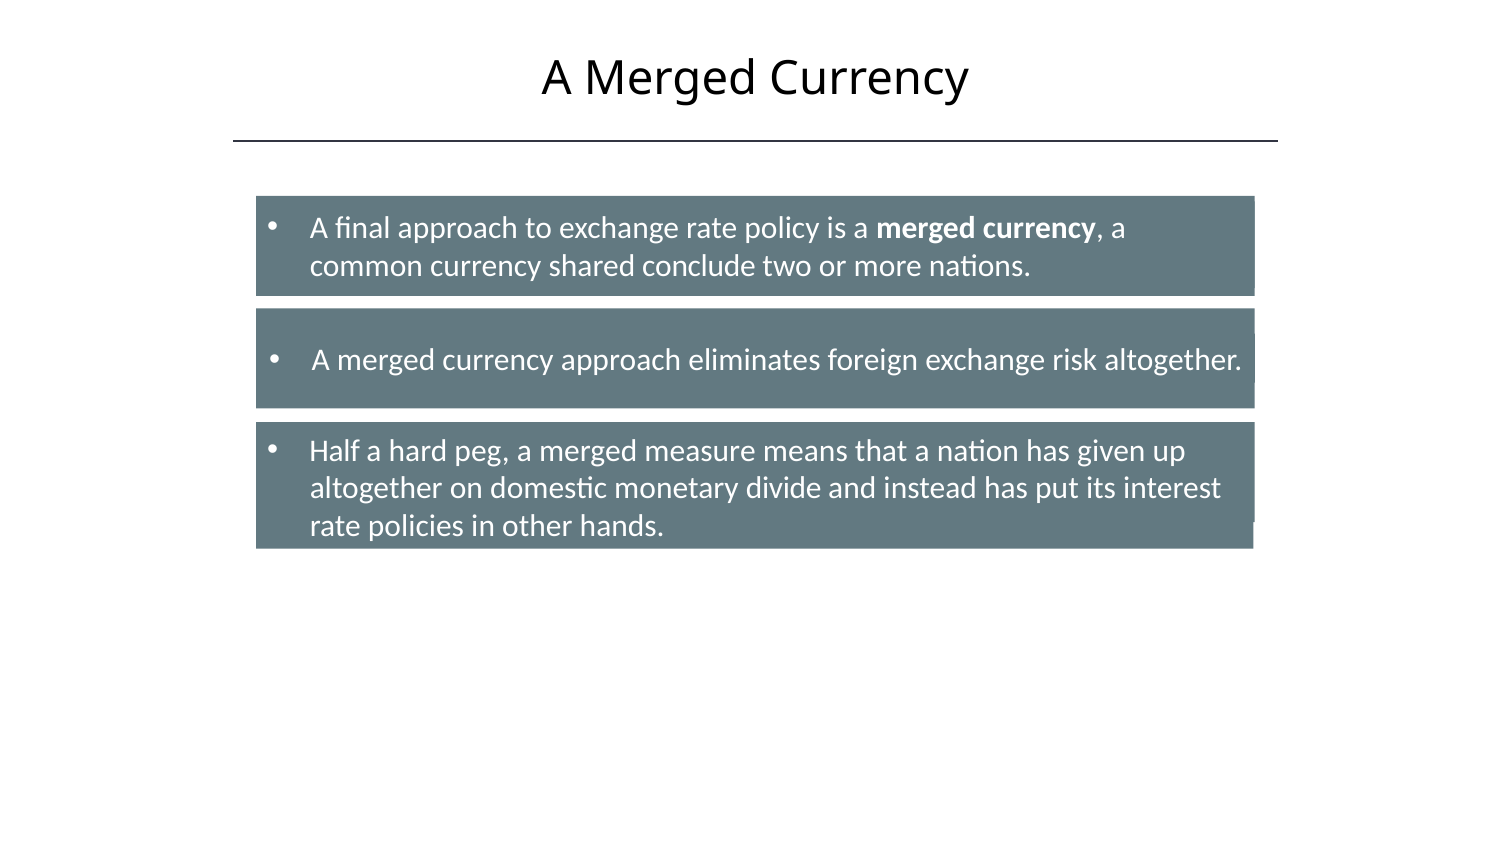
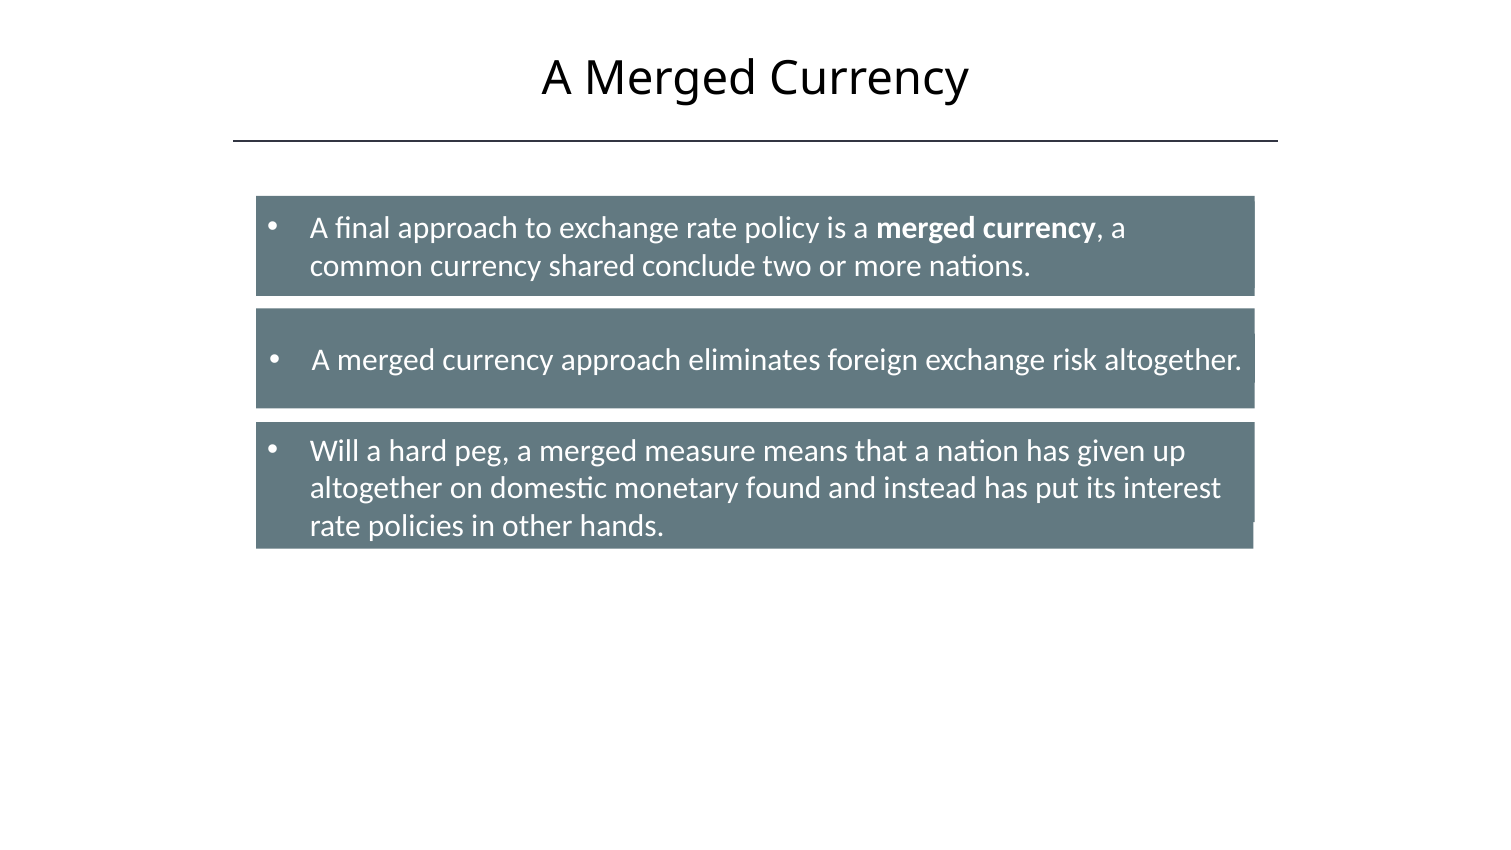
Half: Half -> Will
divide: divide -> found
